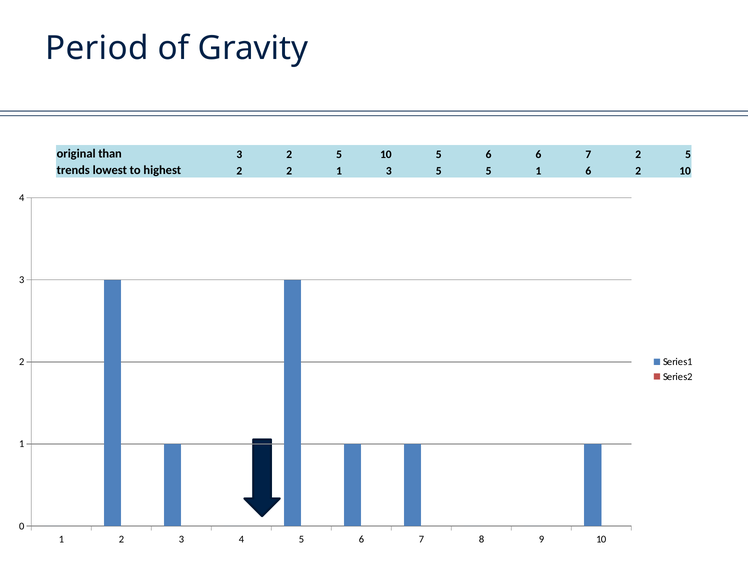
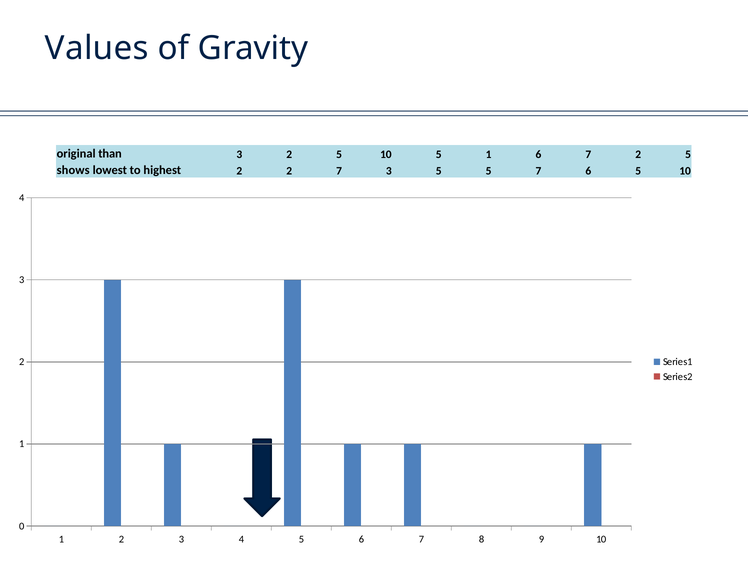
Period: Period -> Values
10 5 6: 6 -> 1
trends: trends -> shows
2 1: 1 -> 7
5 1: 1 -> 7
6 2: 2 -> 5
